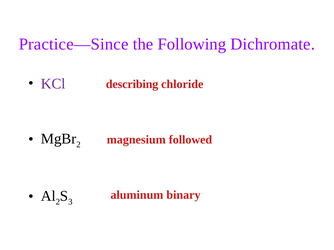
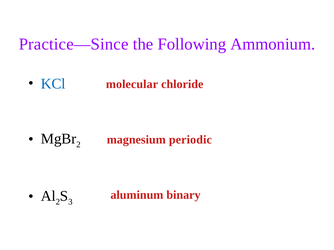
Dichromate: Dichromate -> Ammonium
KCl colour: purple -> blue
describing: describing -> molecular
followed: followed -> periodic
